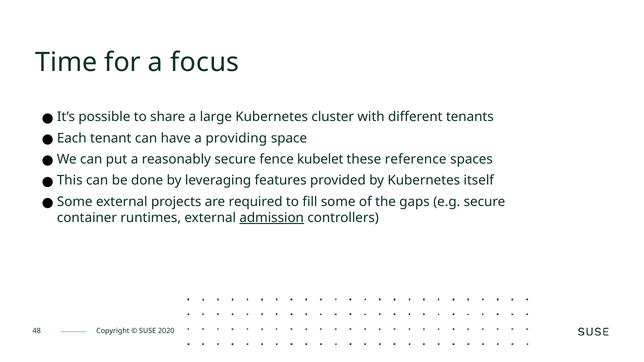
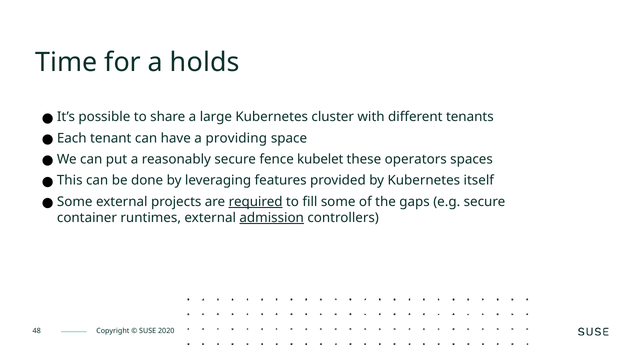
focus: focus -> holds
reference: reference -> operators
required underline: none -> present
